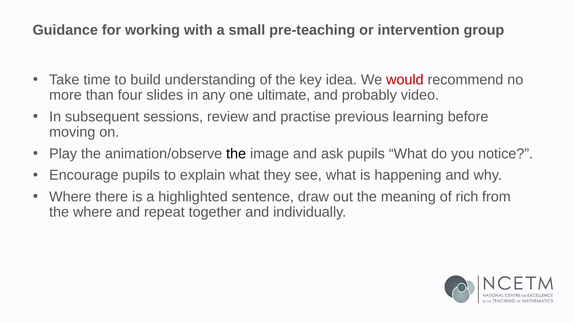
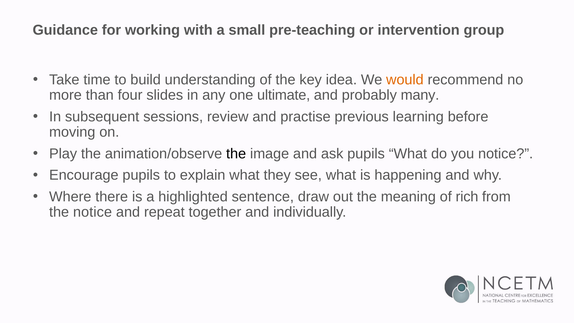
would colour: red -> orange
video: video -> many
the where: where -> notice
